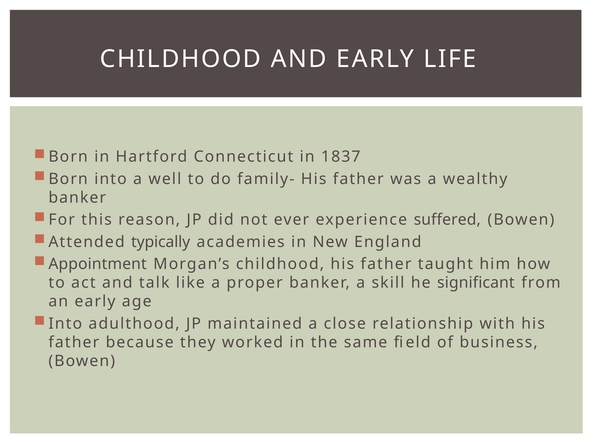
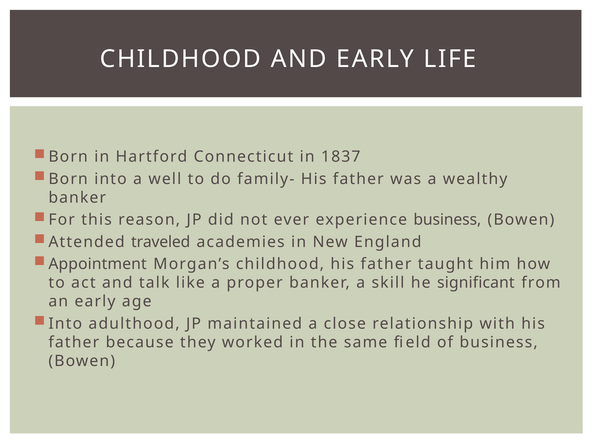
experience suffered: suffered -> business
typically: typically -> traveled
